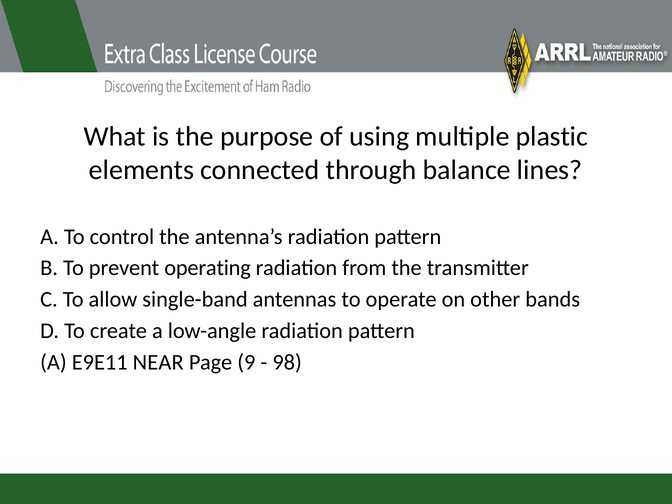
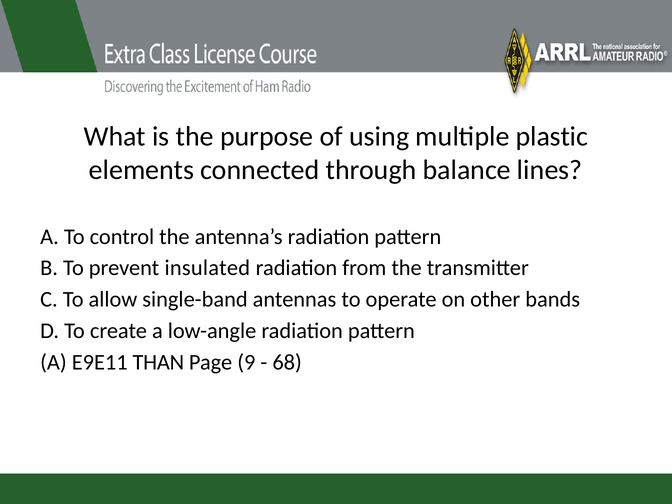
operating: operating -> insulated
NEAR: NEAR -> THAN
98: 98 -> 68
